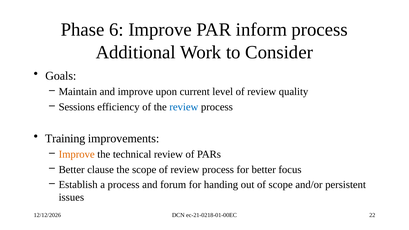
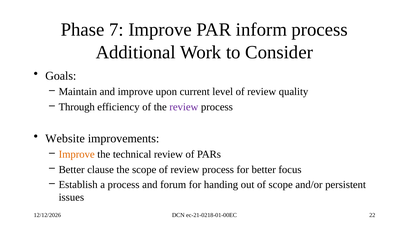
6: 6 -> 7
Sessions: Sessions -> Through
review at (184, 107) colour: blue -> purple
Training: Training -> Website
